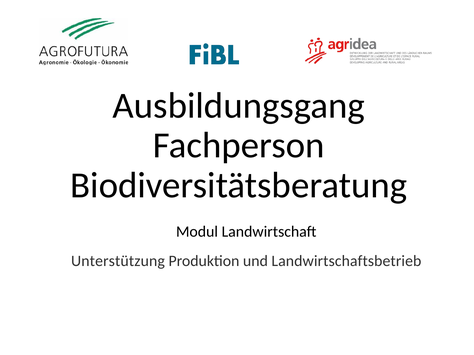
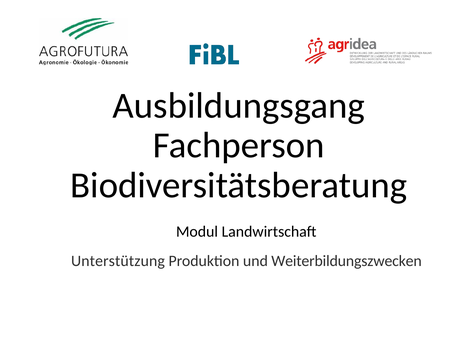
Landwirtschaftsbetrieb: Landwirtschaftsbetrieb -> Weiterbildungszwecken
